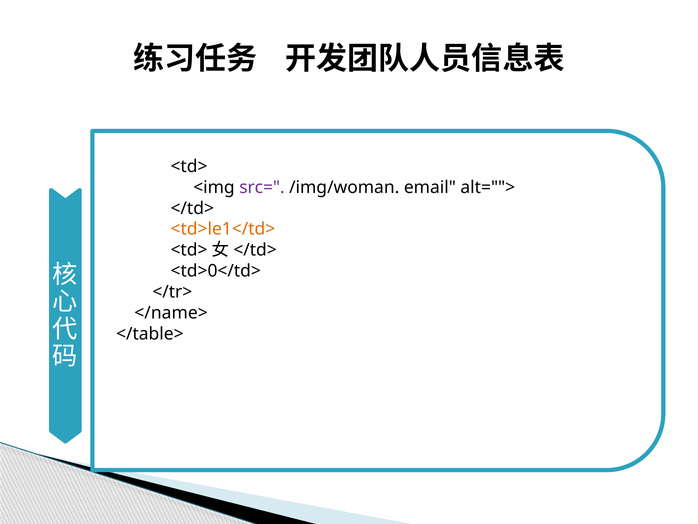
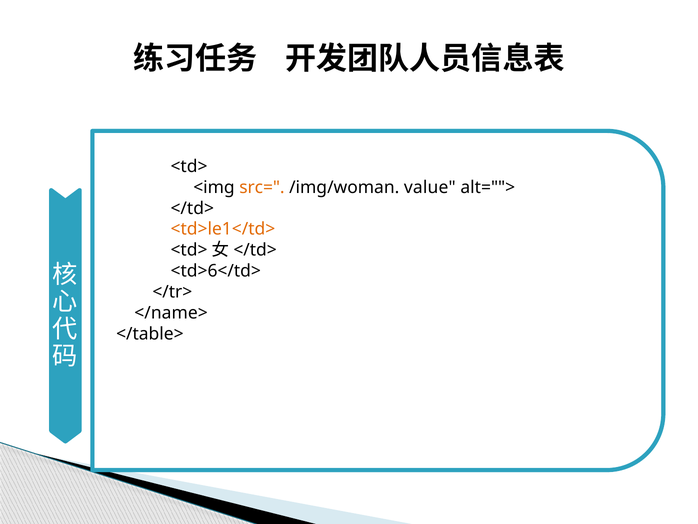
src= colour: purple -> orange
email: email -> value
<td>0</td>: <td>0</td> -> <td>6</td>
